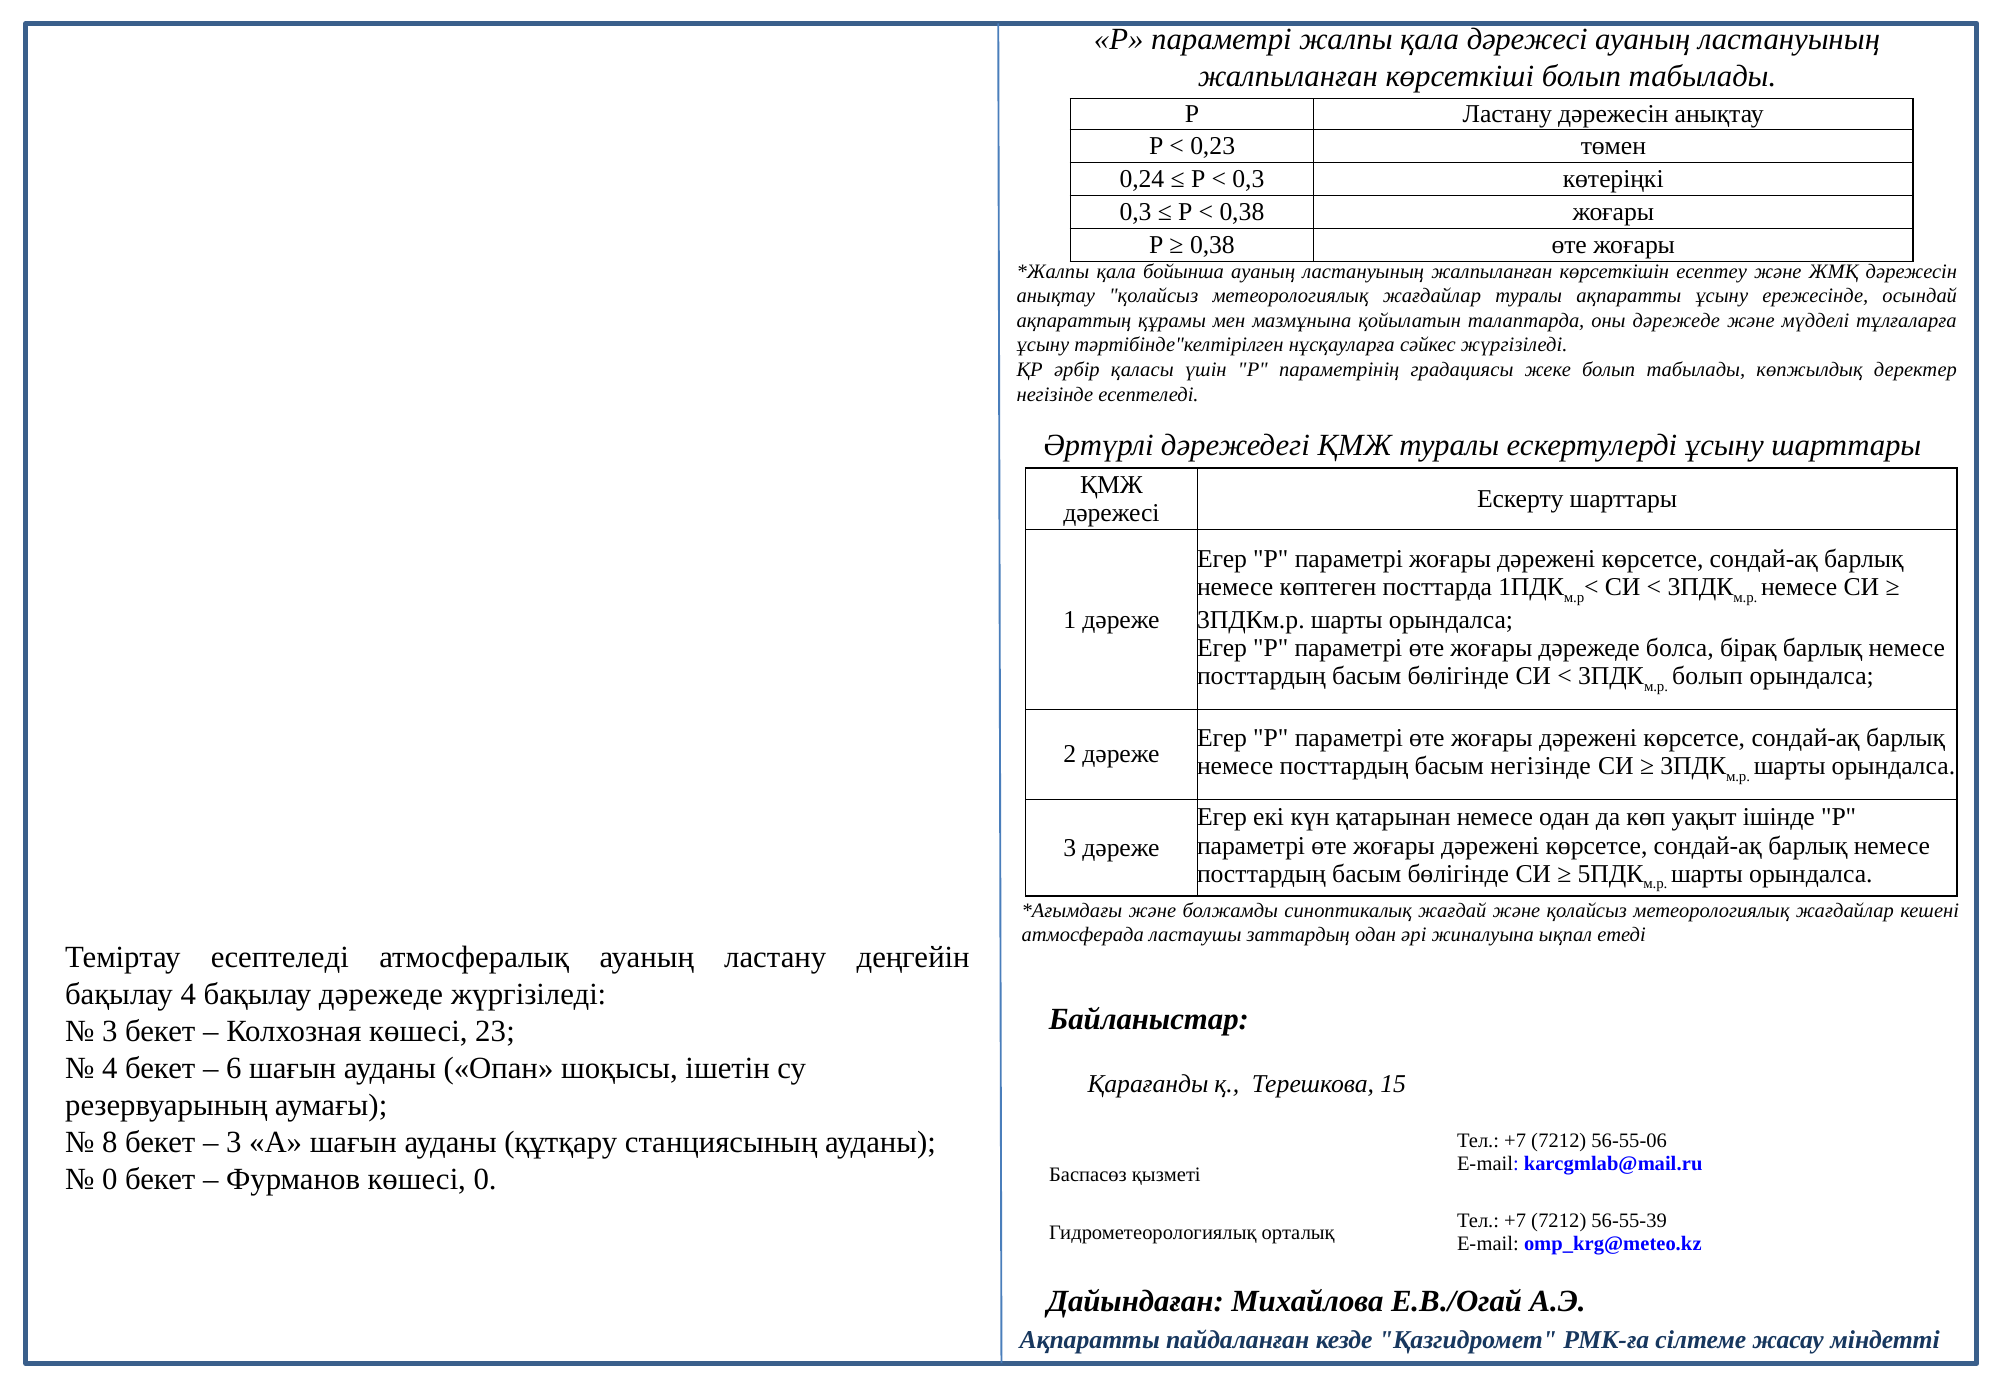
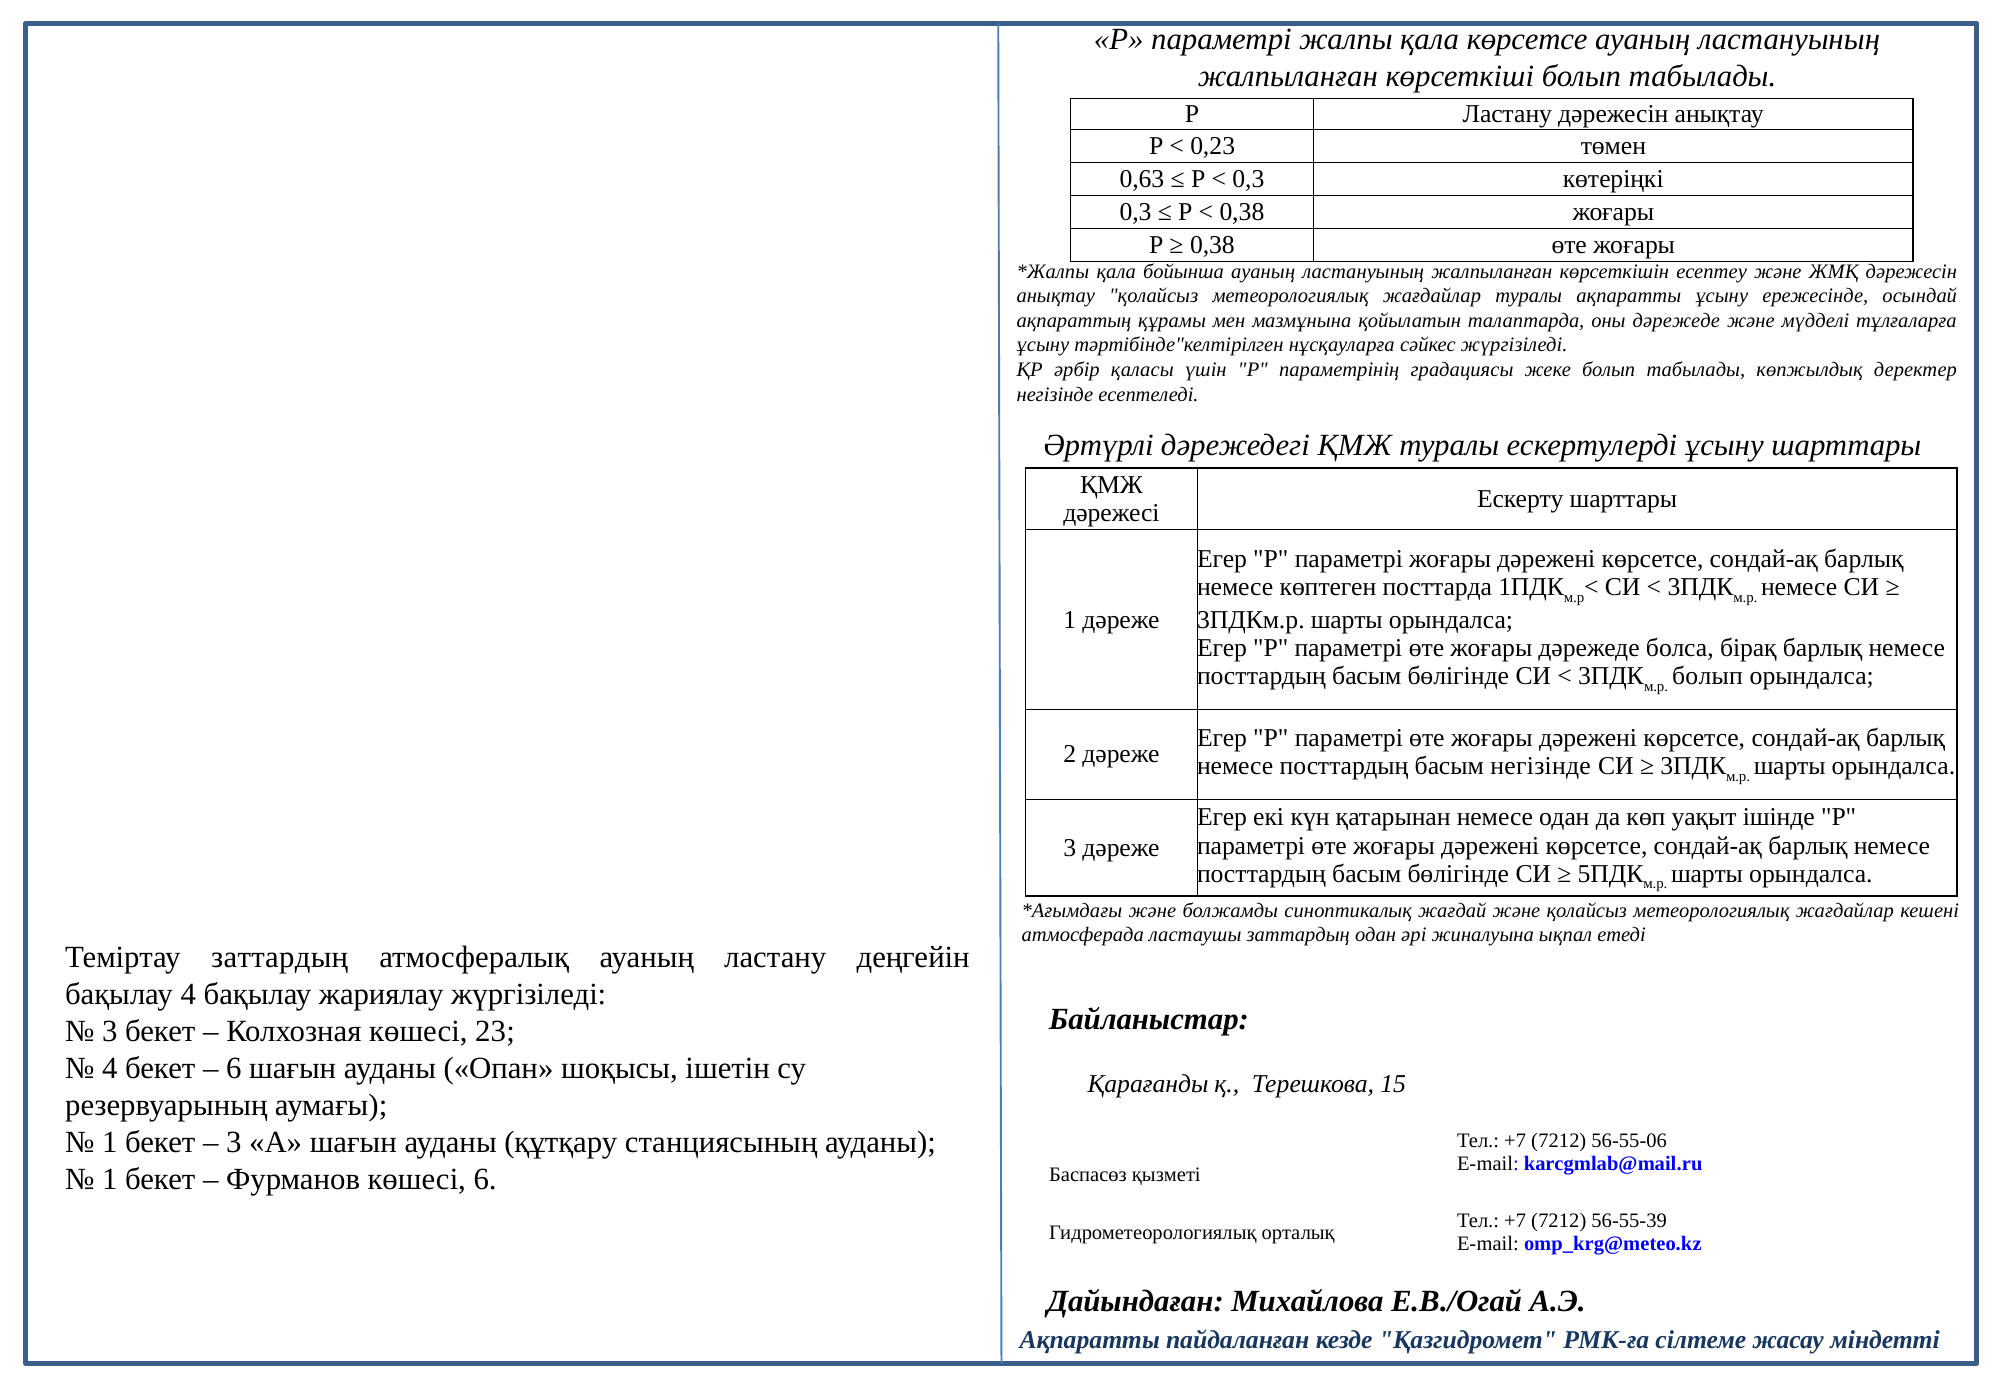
қала дәрежесі: дәрежесі -> көрсетсе
0,24: 0,24 -> 0,63
Теміртау есептеледі: есептеледі -> заттардың
бақылау дәрежеде: дәрежеде -> жариялау
8 at (110, 1142): 8 -> 1
0 at (110, 1179): 0 -> 1
көшесі 0: 0 -> 6
